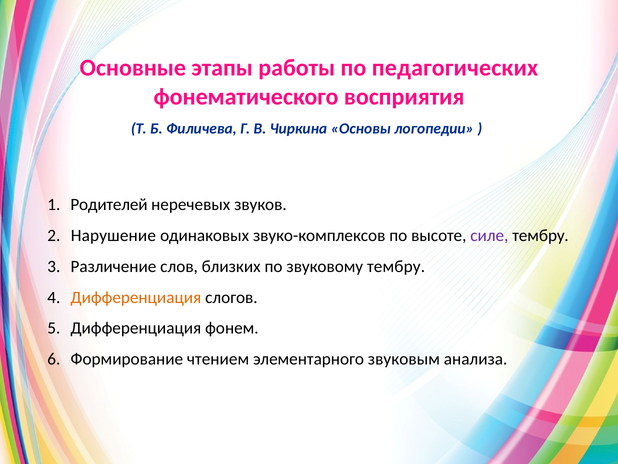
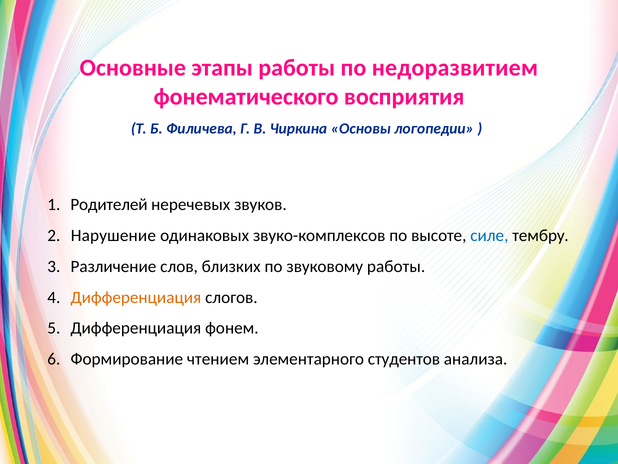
педагогических: педагогических -> недоразвитием
силе colour: purple -> blue
звуковому тембру: тембру -> работы
звуковым: звуковым -> студентов
